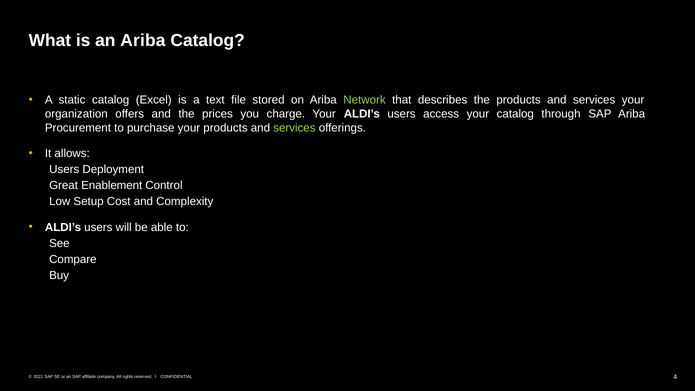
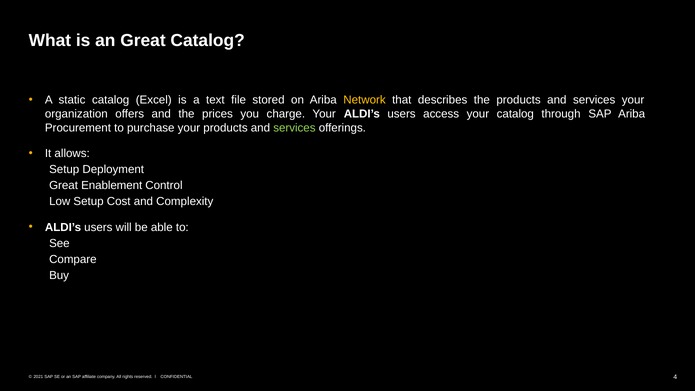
an Ariba: Ariba -> Great
Network colour: light green -> yellow
Users at (64, 169): Users -> Setup
